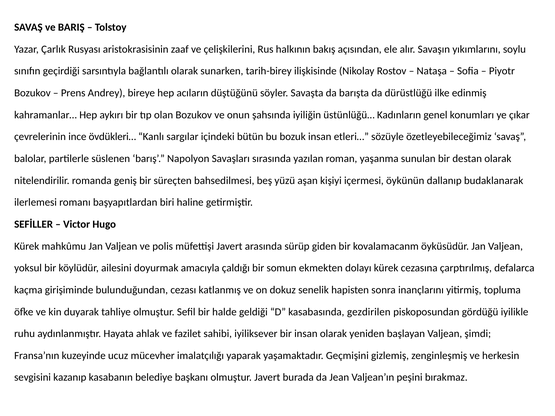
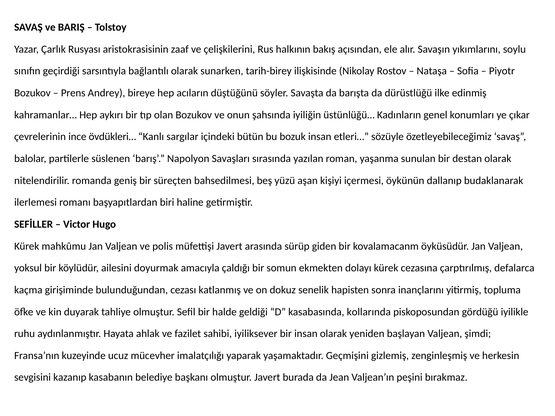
gezdirilen: gezdirilen -> kollarında
